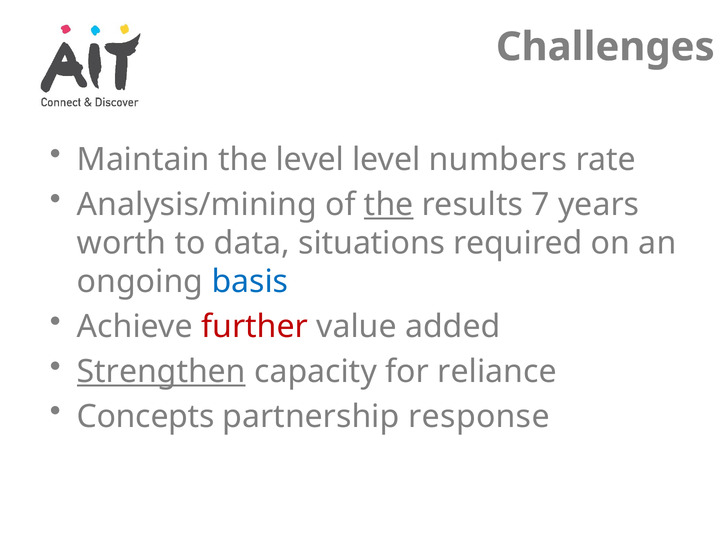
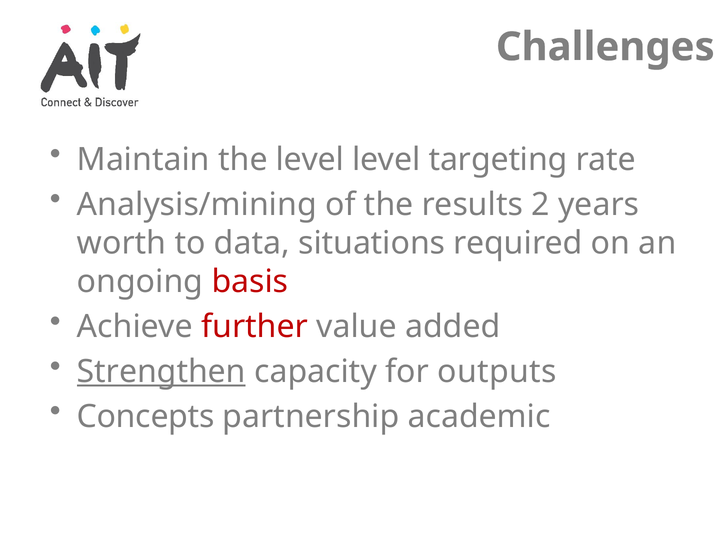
numbers: numbers -> targeting
the at (389, 204) underline: present -> none
7: 7 -> 2
basis colour: blue -> red
reliance: reliance -> outputs
response: response -> academic
